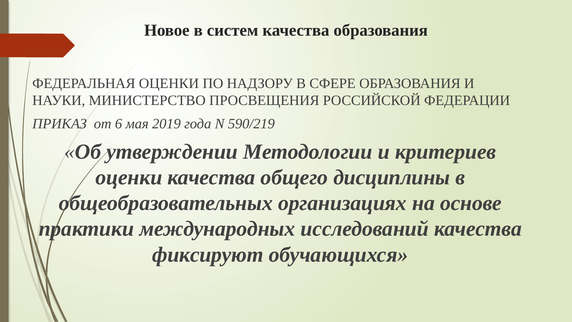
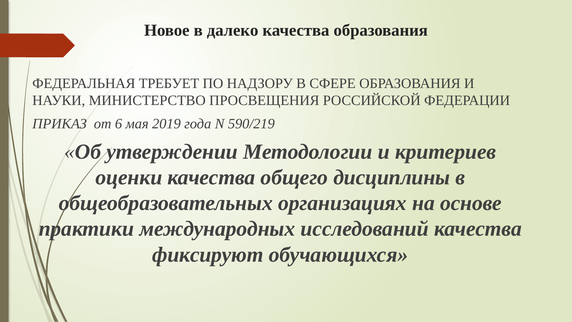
систем: систем -> далеко
ФЕДЕРАЛЬНАЯ ОЦЕНКИ: ОЦЕНКИ -> ТРЕБУЕТ
